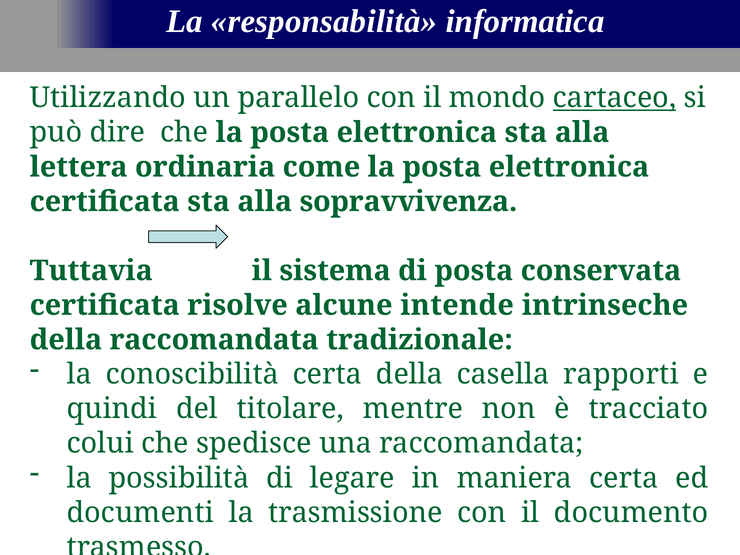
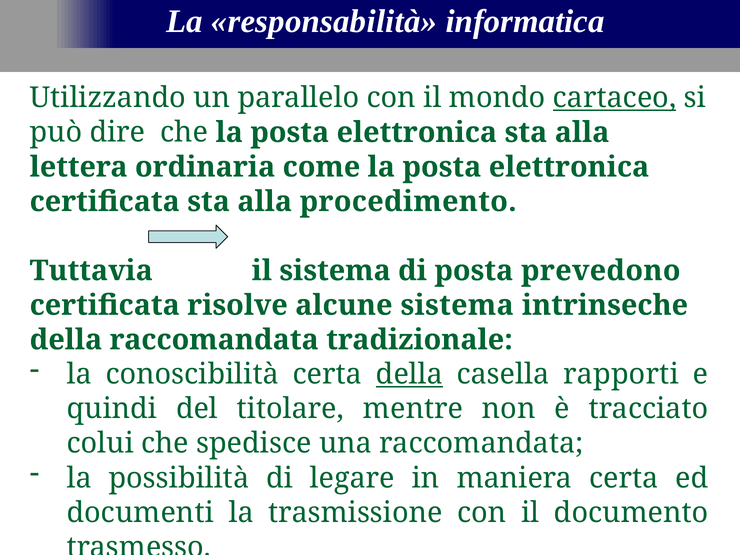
sopravvivenza: sopravvivenza -> procedimento
conservata: conservata -> prevedono
alcune intende: intende -> sistema
della at (409, 374) underline: none -> present
